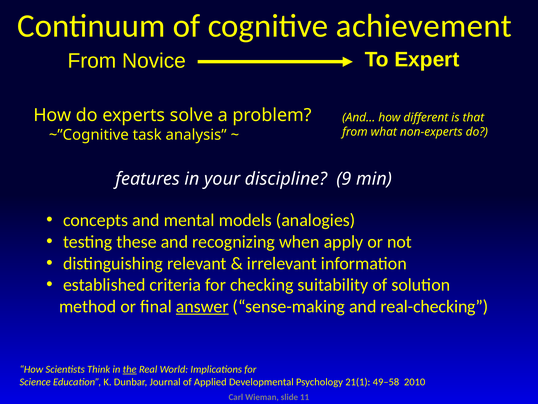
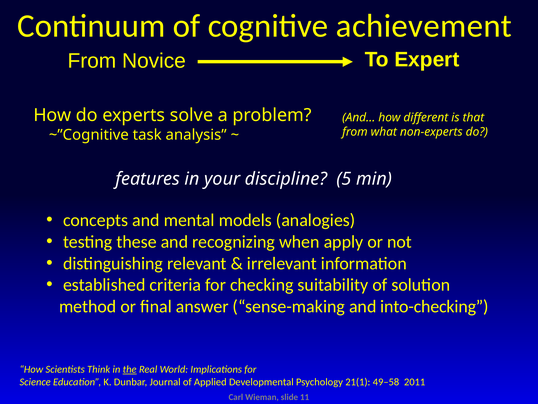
9: 9 -> 5
answer underline: present -> none
real-checking: real-checking -> into-checking
2010: 2010 -> 2011
